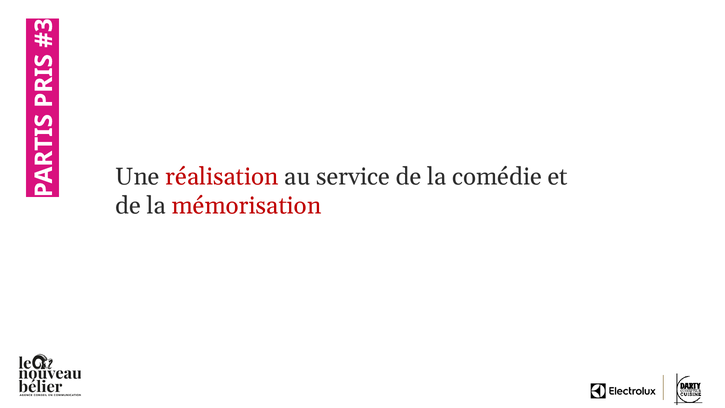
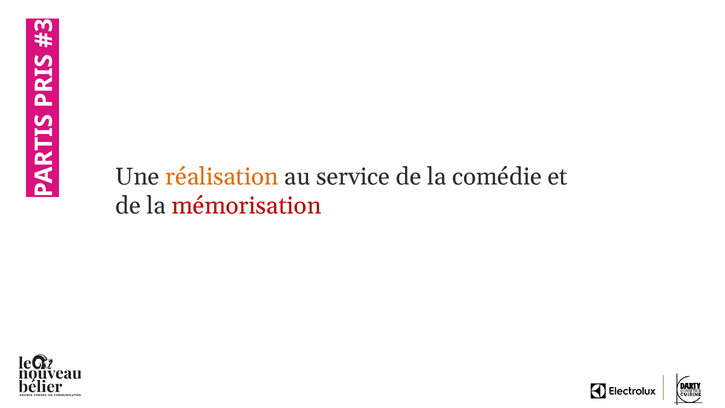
réalisation colour: red -> orange
